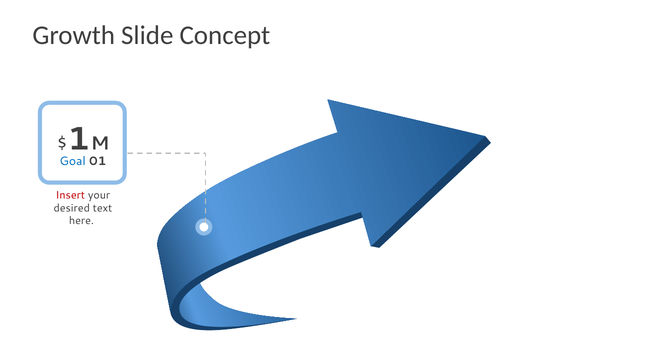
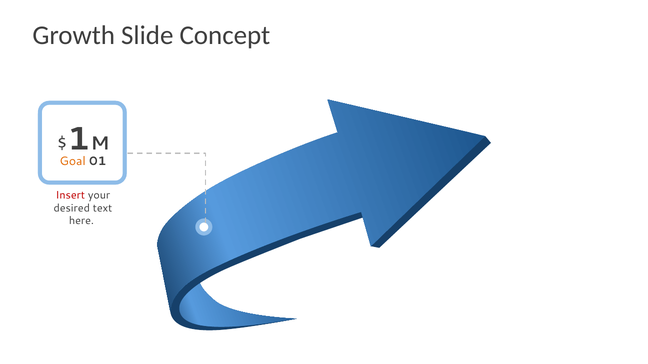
Goal colour: blue -> orange
